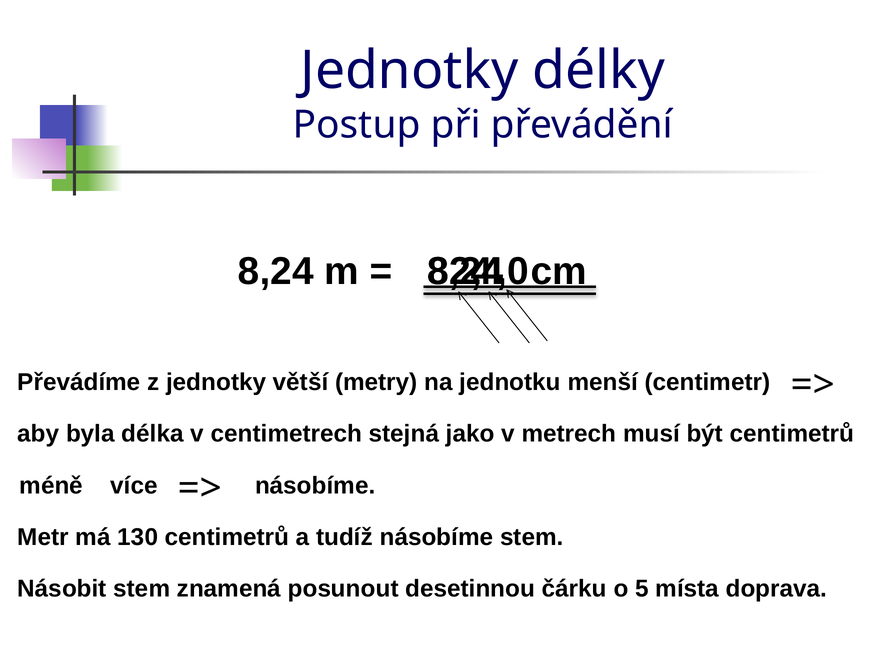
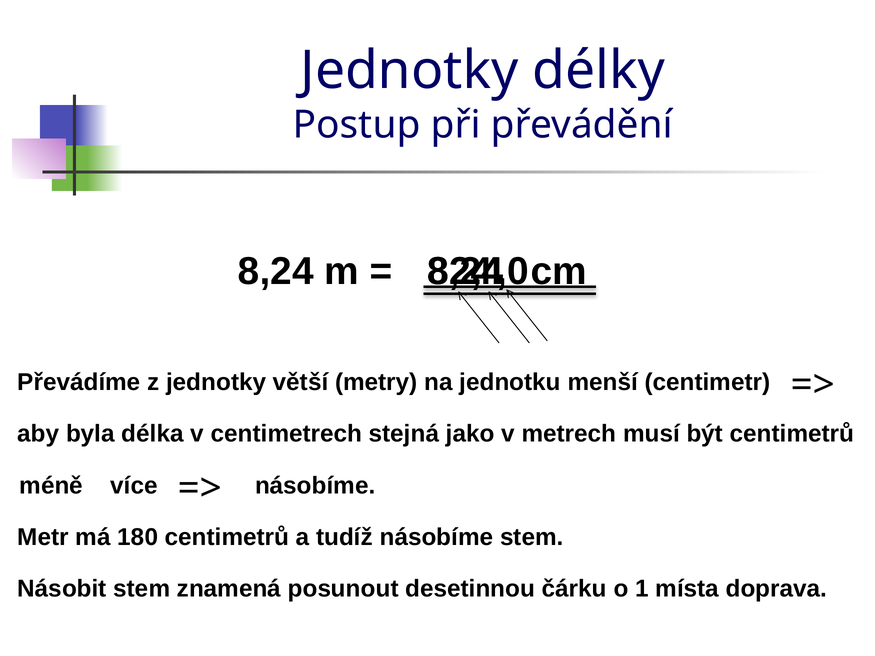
130: 130 -> 180
5: 5 -> 1
